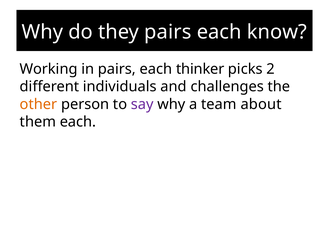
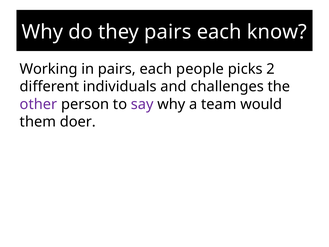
thinker: thinker -> people
other colour: orange -> purple
about: about -> would
them each: each -> doer
